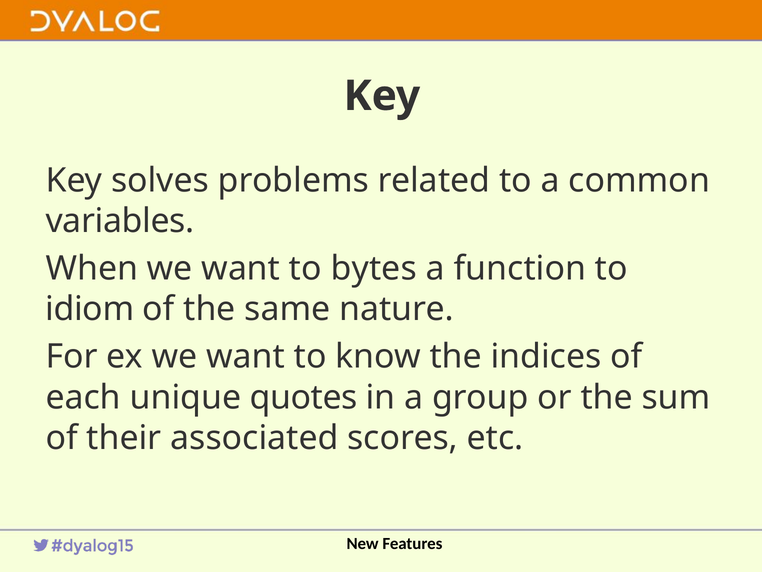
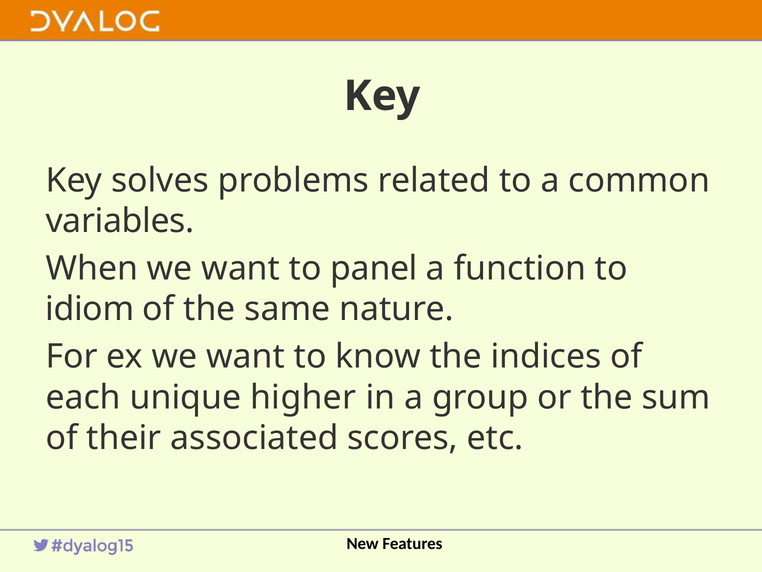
bytes: bytes -> panel
quotes: quotes -> higher
